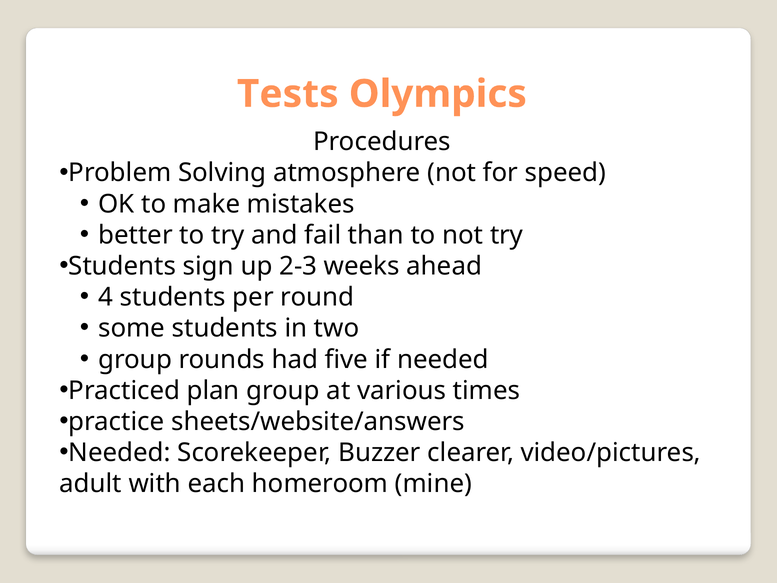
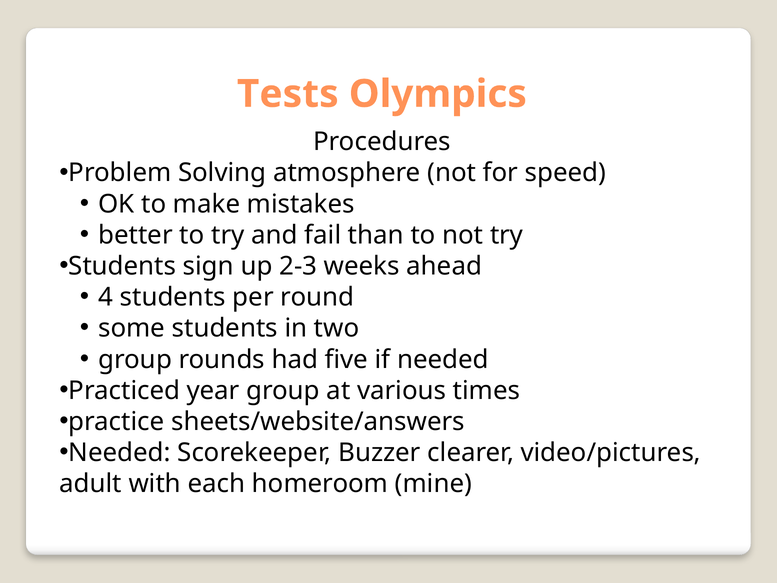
plan: plan -> year
